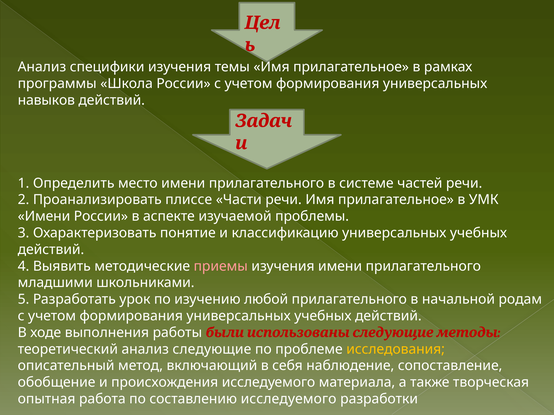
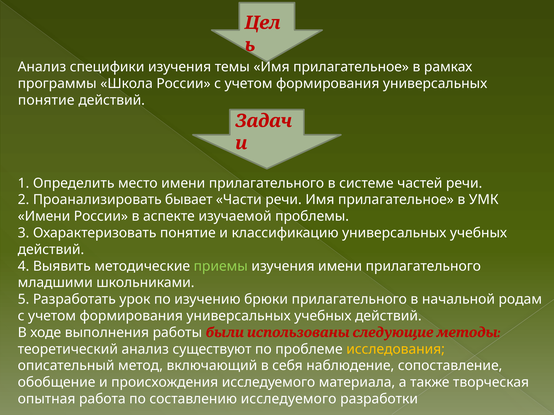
навыков at (46, 100): навыков -> понятие
плиссе: плиссе -> бывает
приемы colour: pink -> light green
любой: любой -> брюки
следующие: следующие -> существуют
